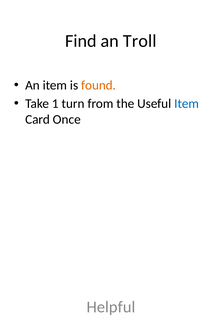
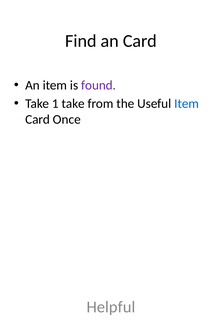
an Troll: Troll -> Card
found colour: orange -> purple
1 turn: turn -> take
